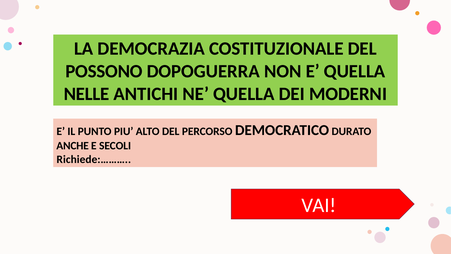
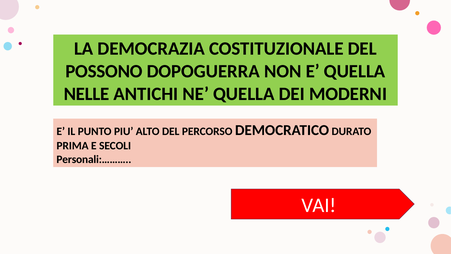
ANCHE: ANCHE -> PRIMA
Richiede:………: Richiede:……… -> Personali:………
